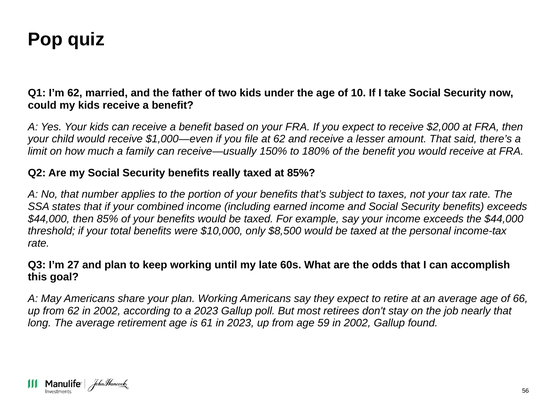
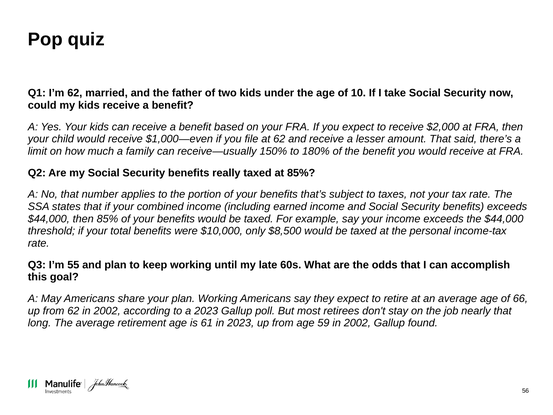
27: 27 -> 55
